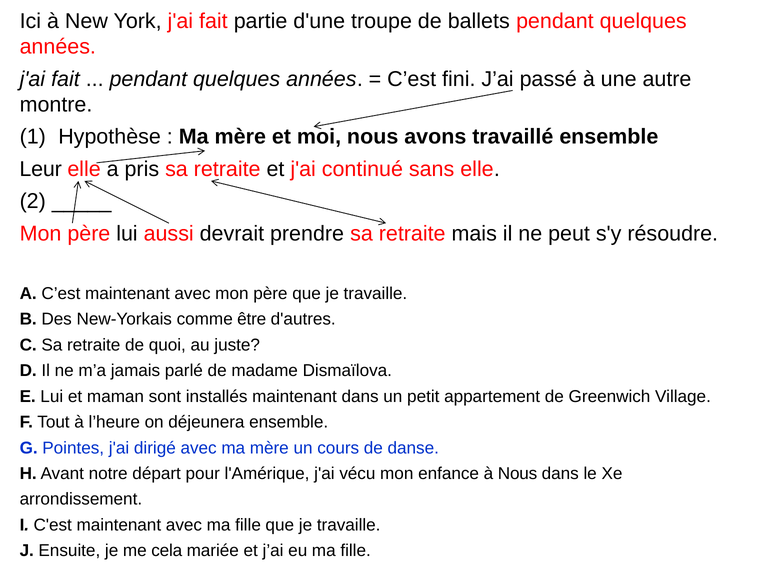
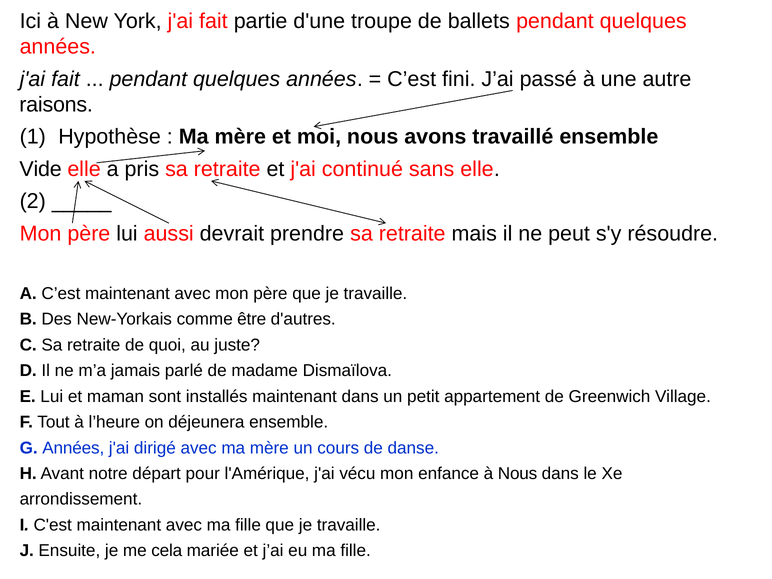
montre: montre -> raisons
Leur: Leur -> Vide
G Pointes: Pointes -> Années
